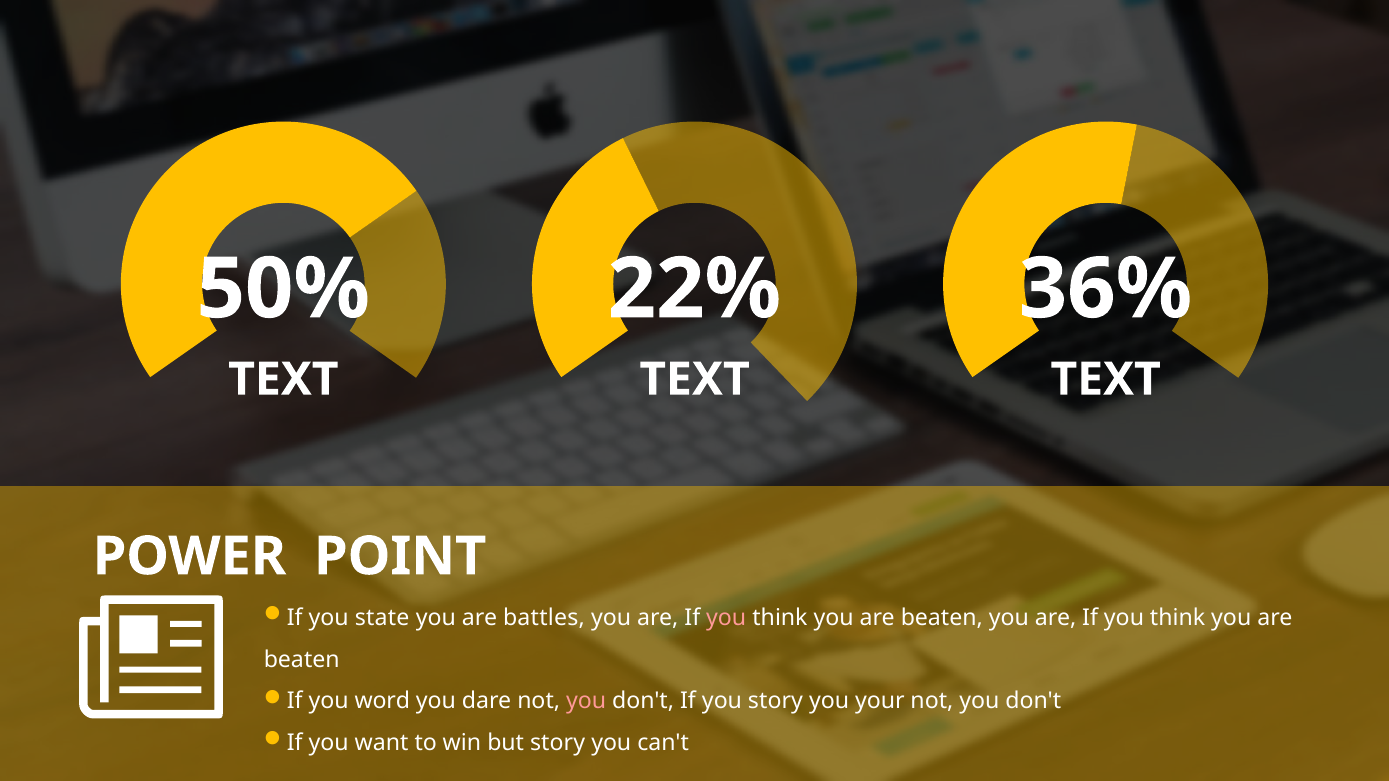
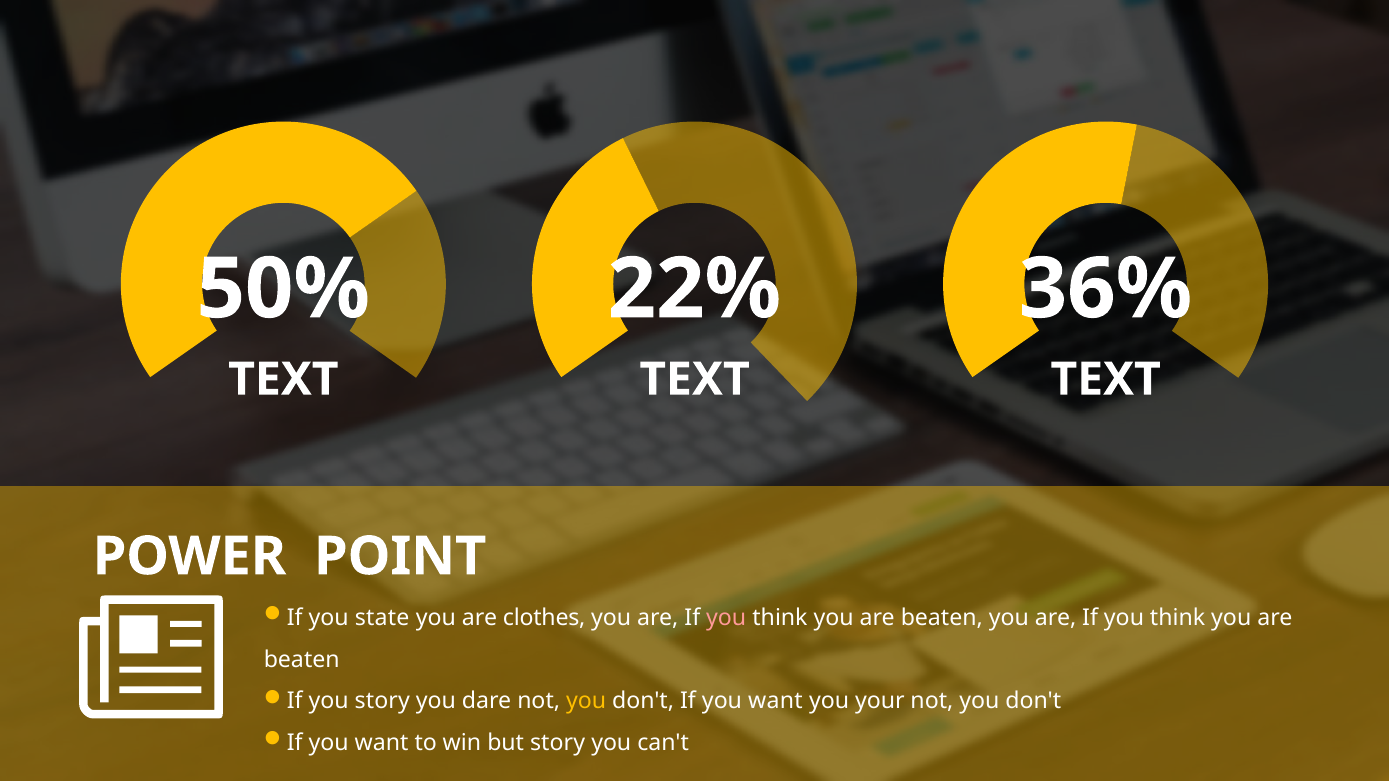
battles: battles -> clothes
you word: word -> story
you at (586, 702) colour: pink -> yellow
don't If you story: story -> want
